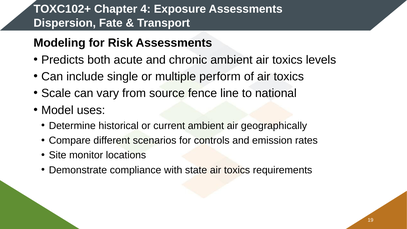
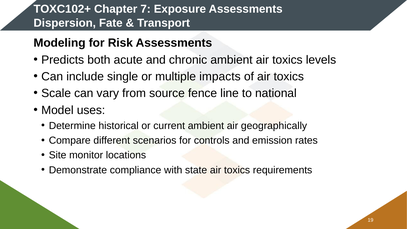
4: 4 -> 7
perform: perform -> impacts
